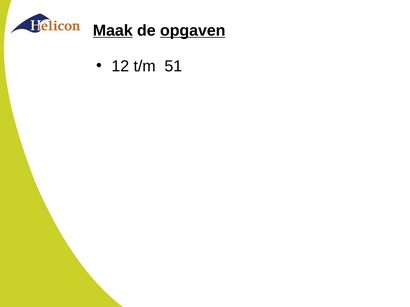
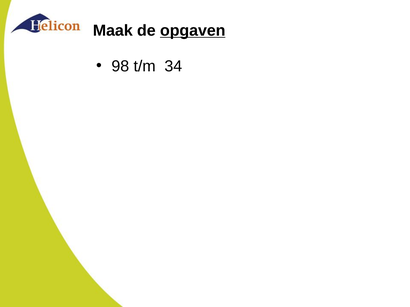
Maak underline: present -> none
12: 12 -> 98
51: 51 -> 34
